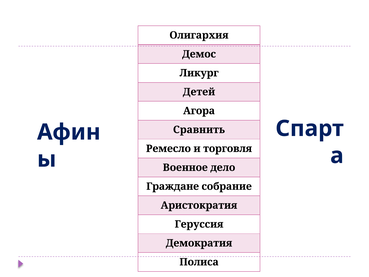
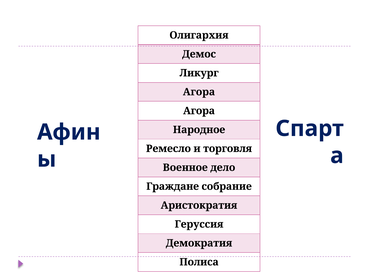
Детей at (199, 92): Детей -> Агора
Сравнить: Сравнить -> Народное
